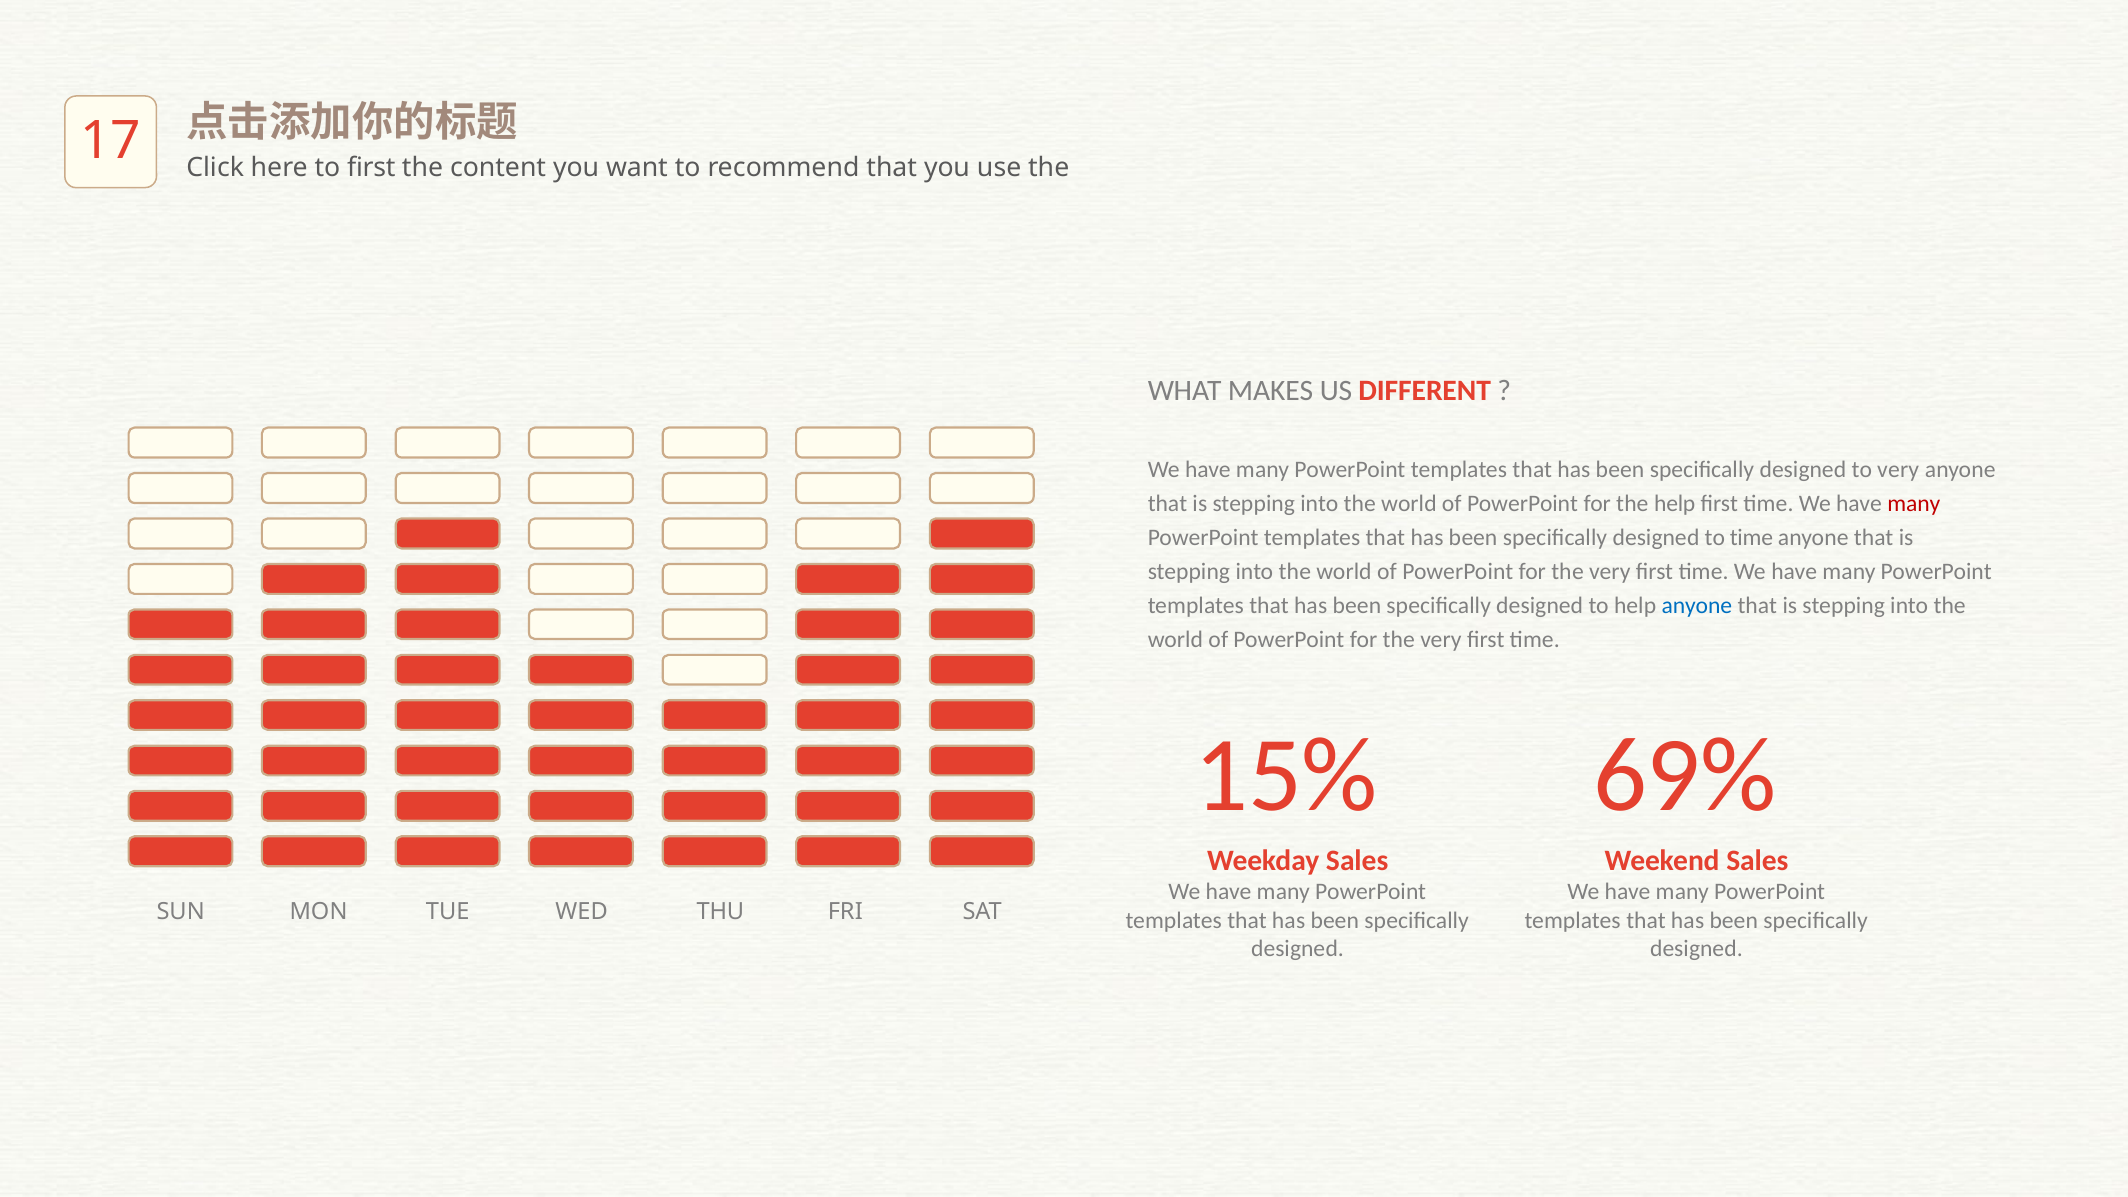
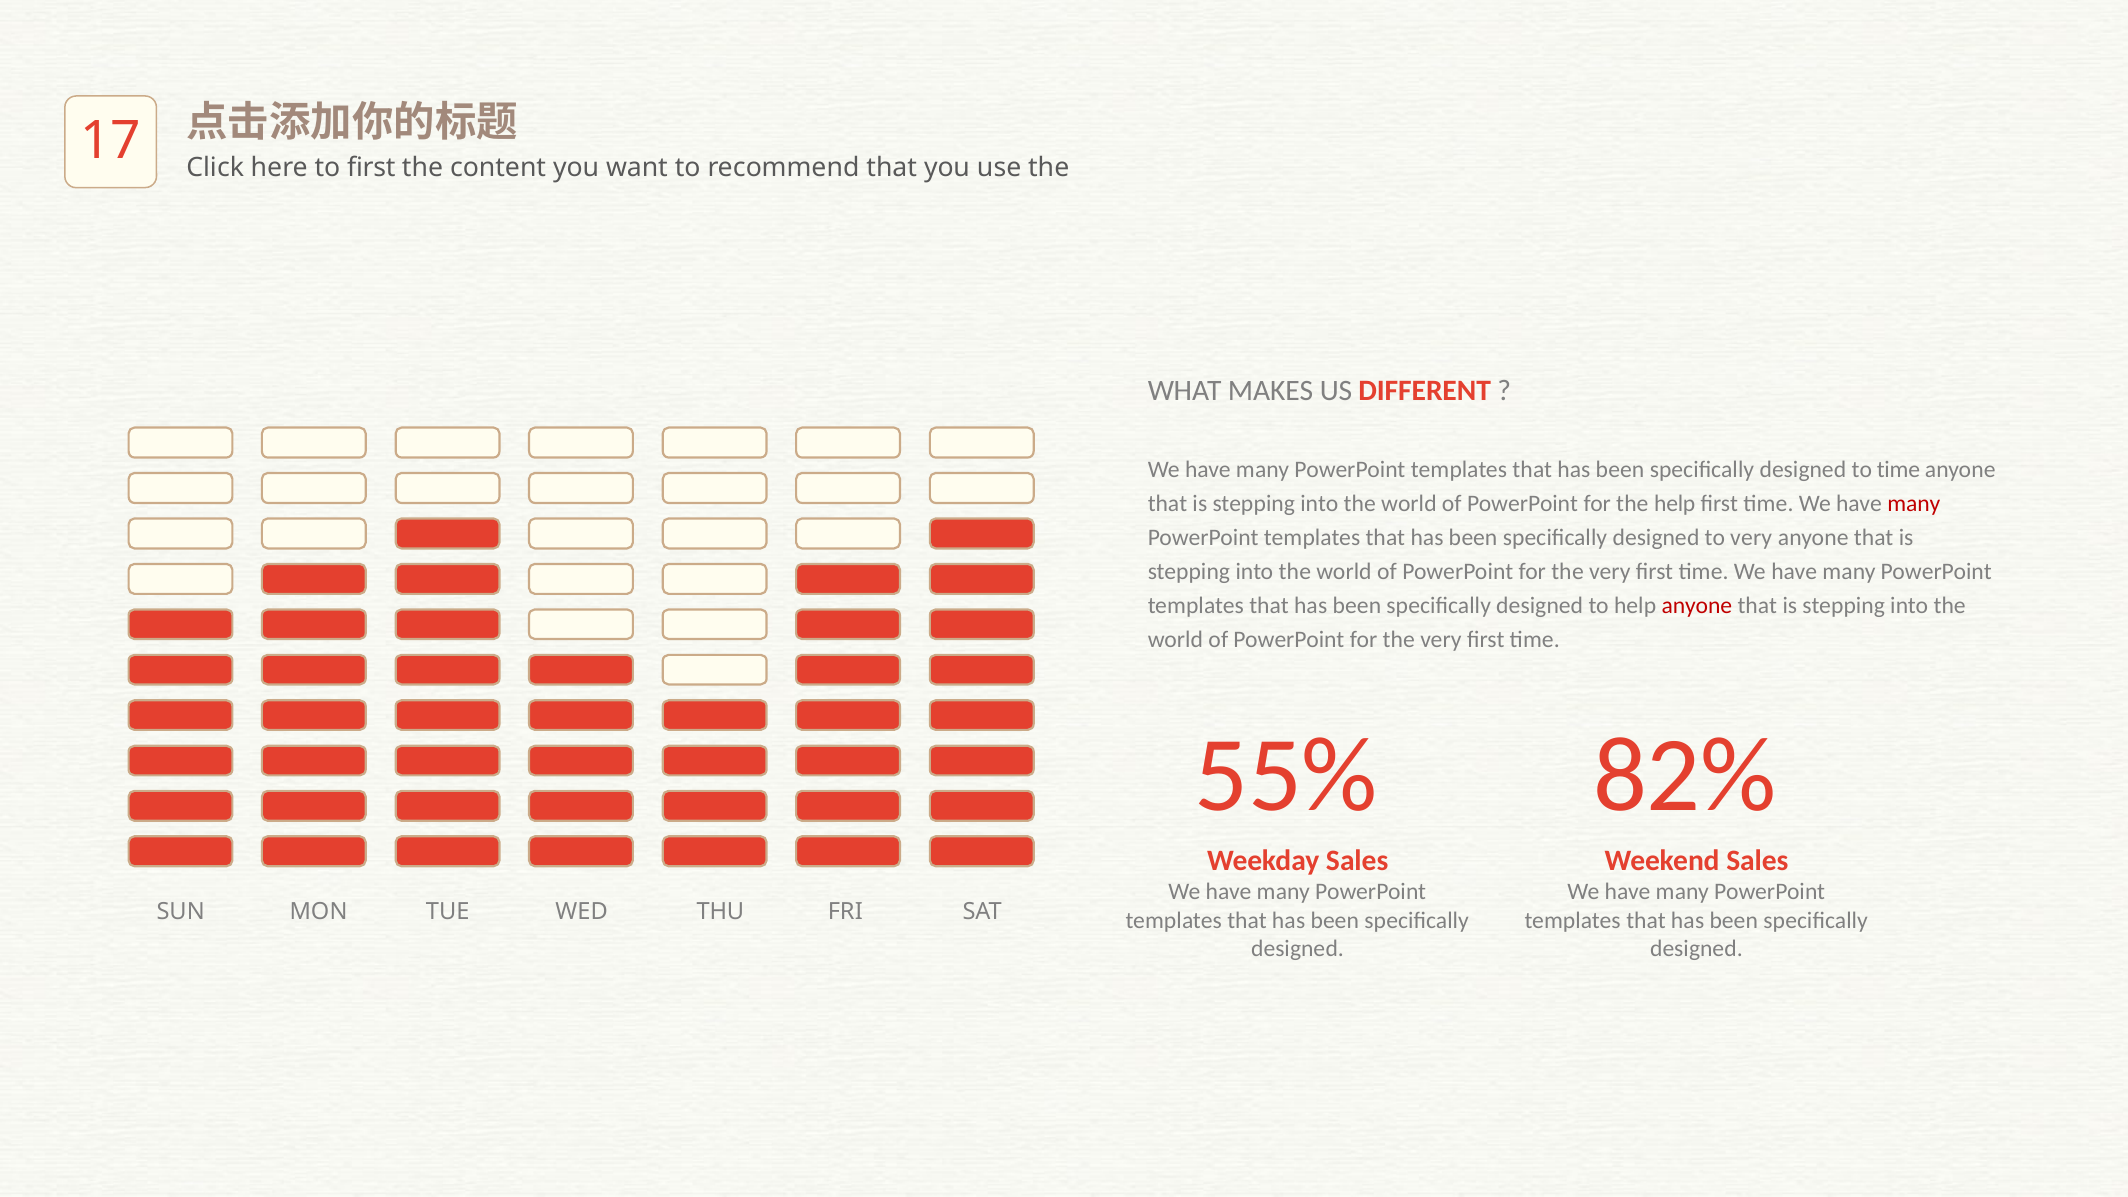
to very: very -> time
to time: time -> very
anyone at (1697, 606) colour: blue -> red
15%: 15% -> 55%
69%: 69% -> 82%
